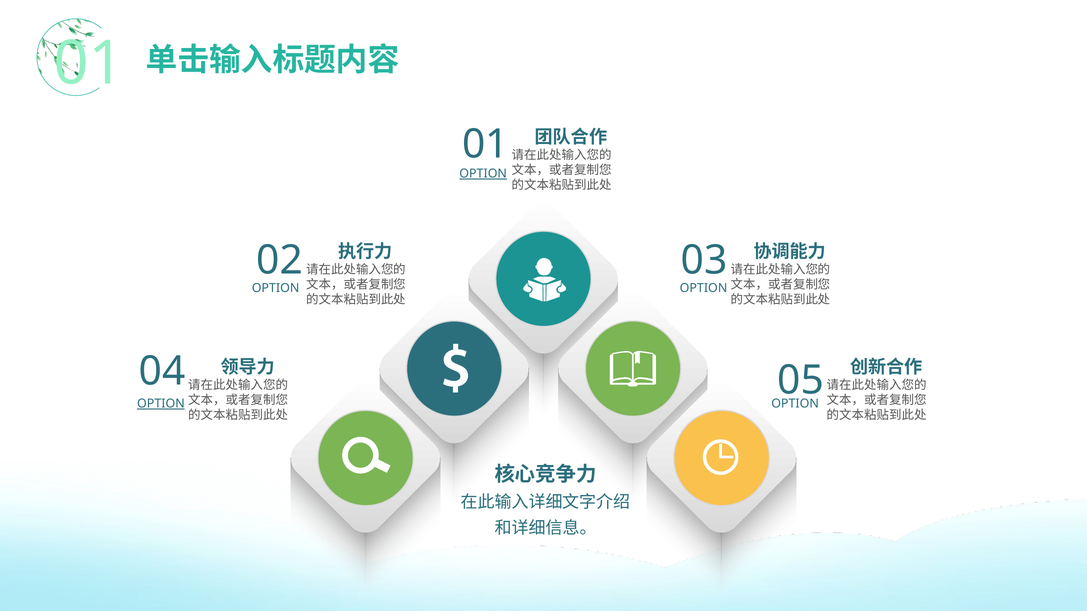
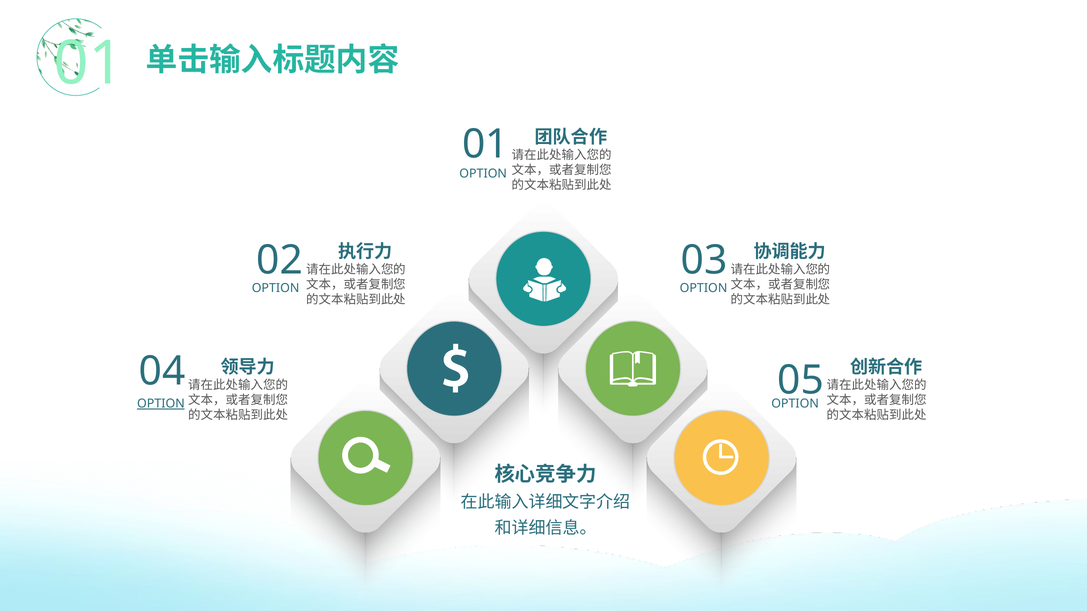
OPTION at (483, 174) underline: present -> none
